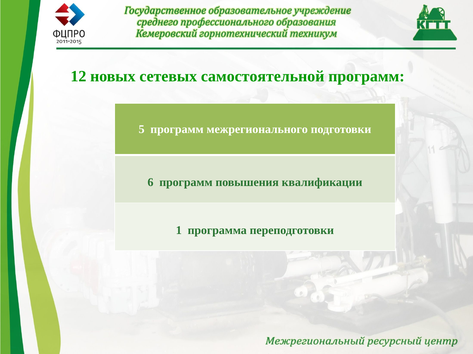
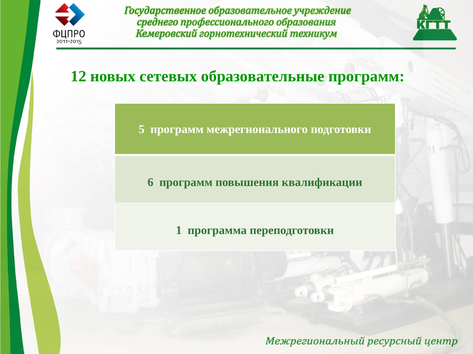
самостоятельной: самостоятельной -> образовательные
